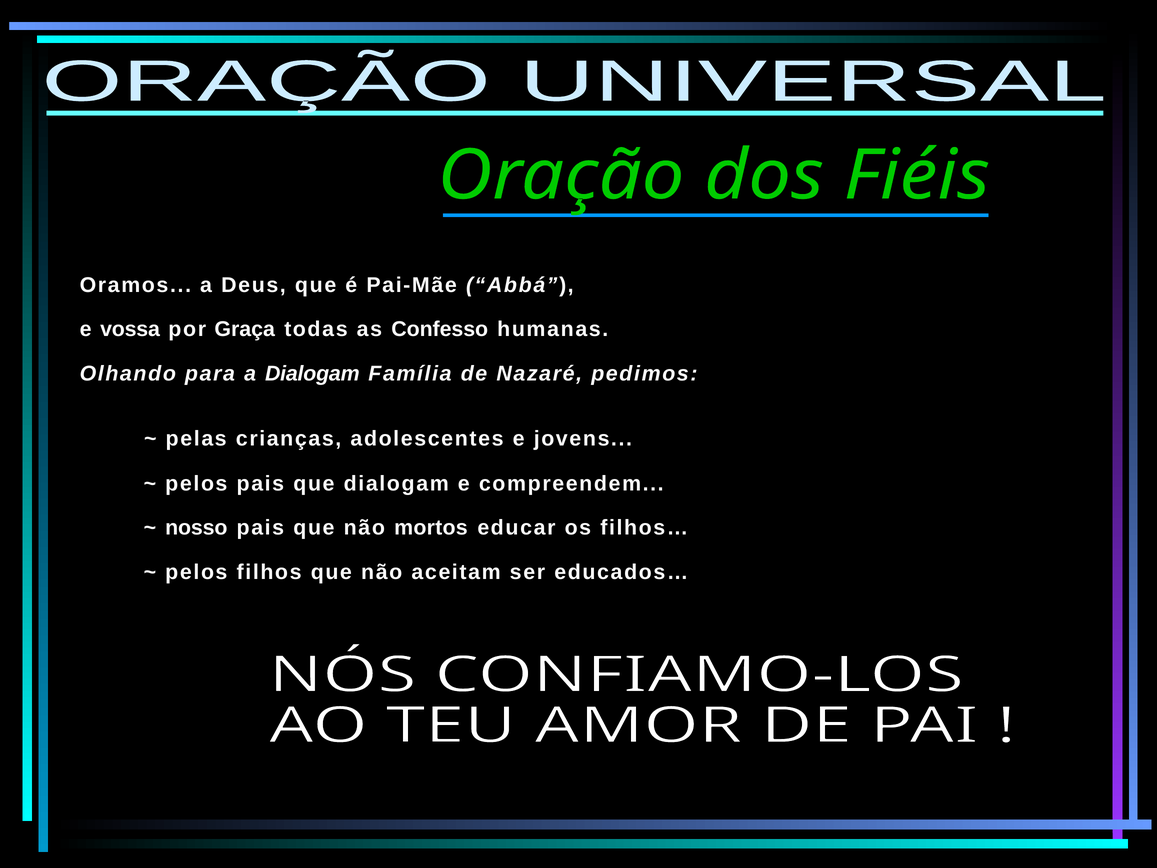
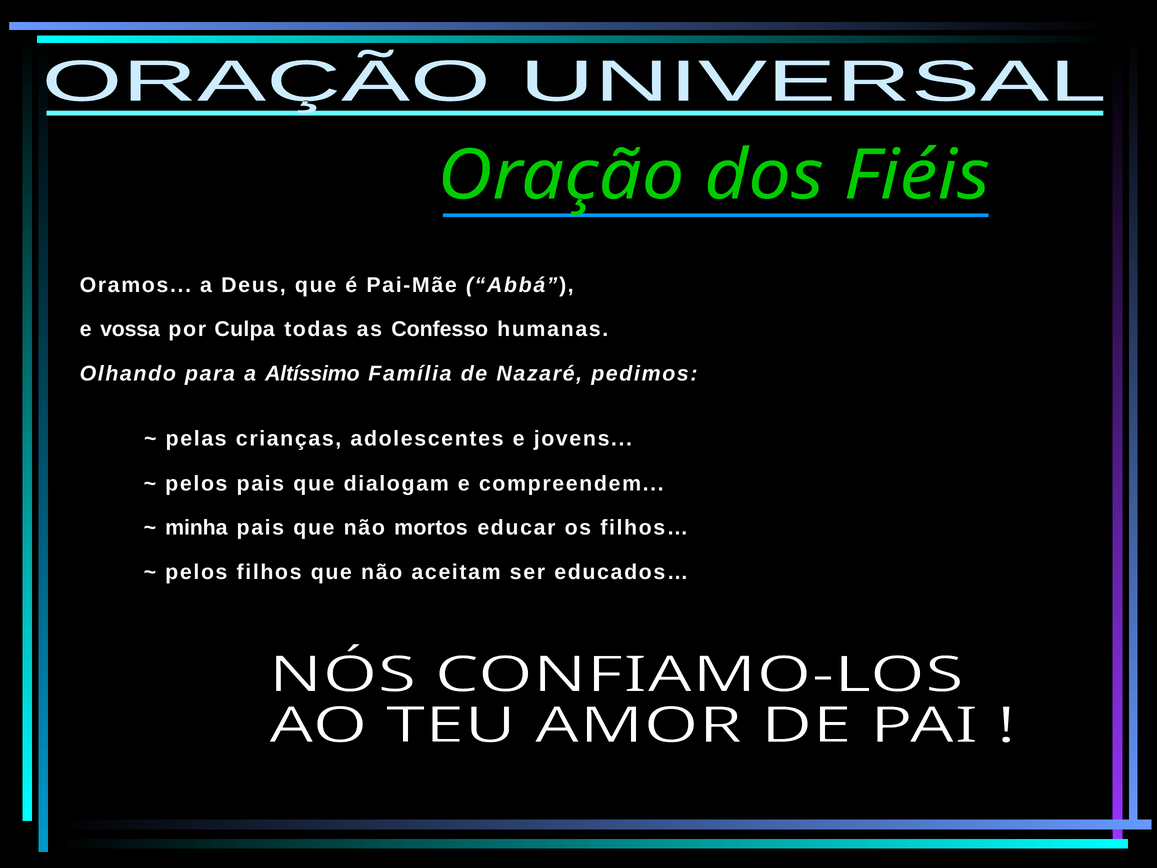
Graça: Graça -> Culpa
a Dialogam: Dialogam -> Altíssimo
nosso: nosso -> minha
